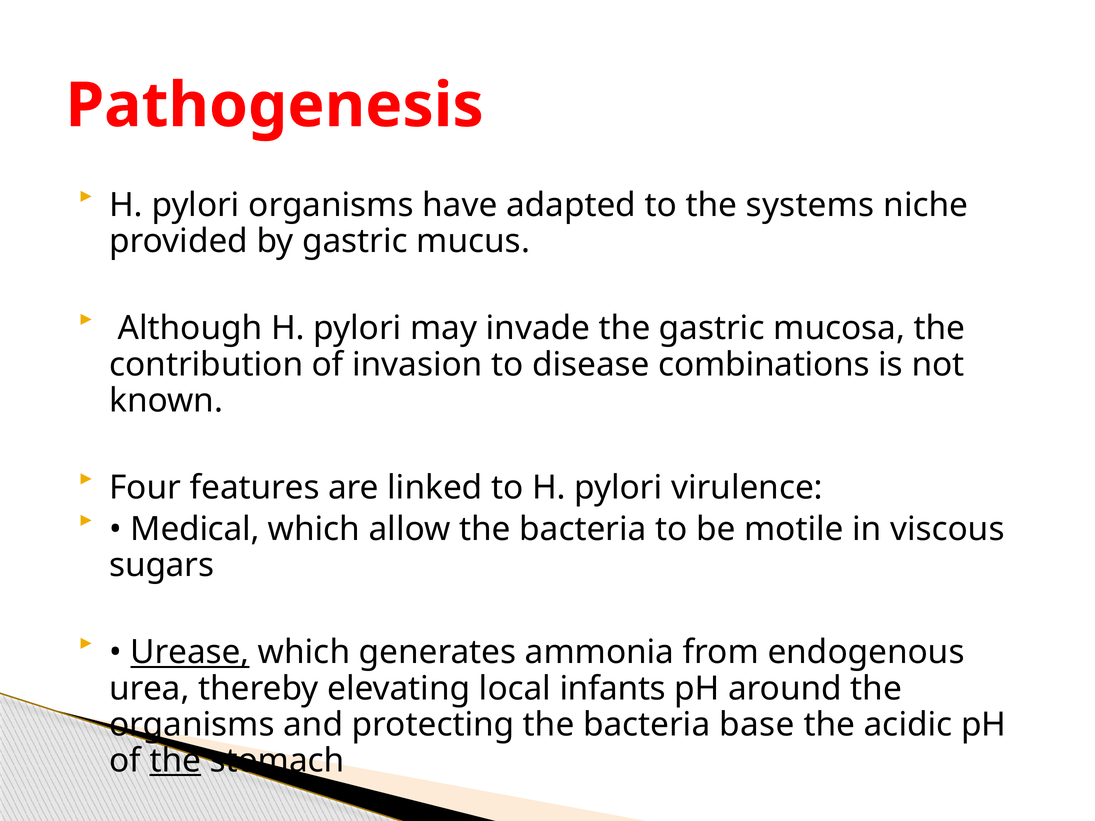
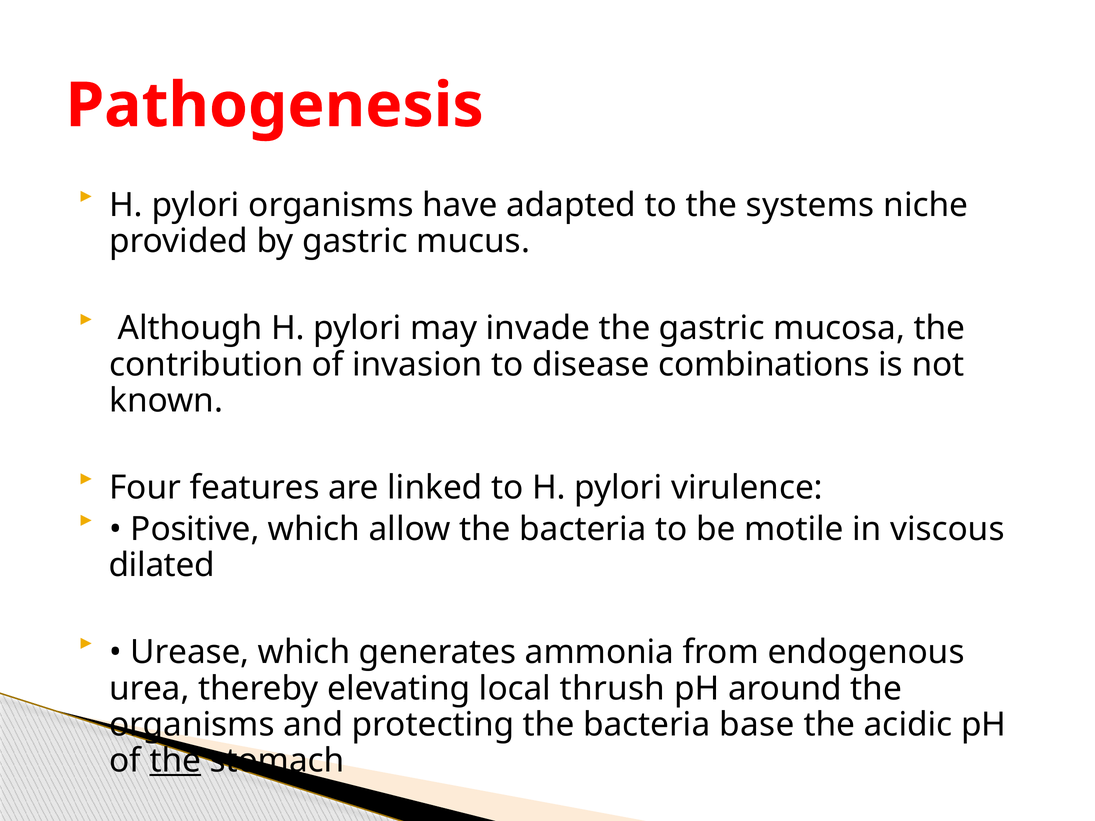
Medical: Medical -> Positive
sugars: sugars -> dilated
Urease underline: present -> none
infants: infants -> thrush
